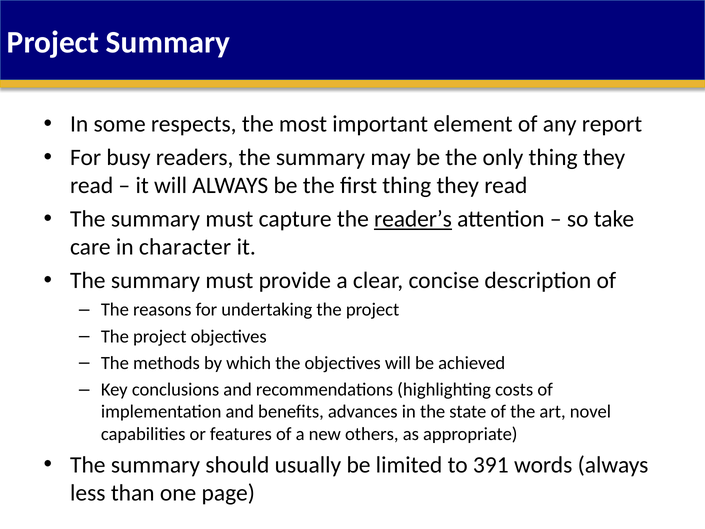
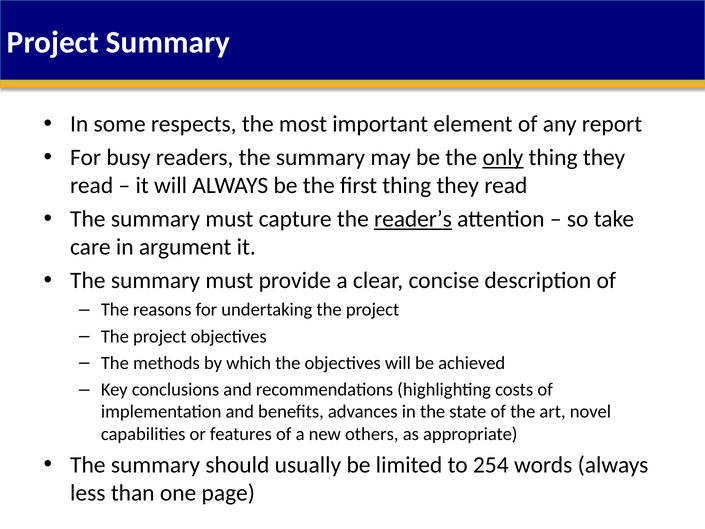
only underline: none -> present
character: character -> argument
391: 391 -> 254
